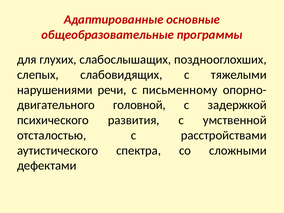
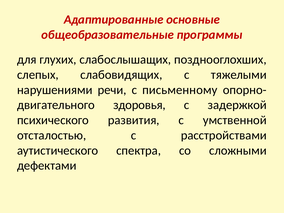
головной: головной -> здоровья
